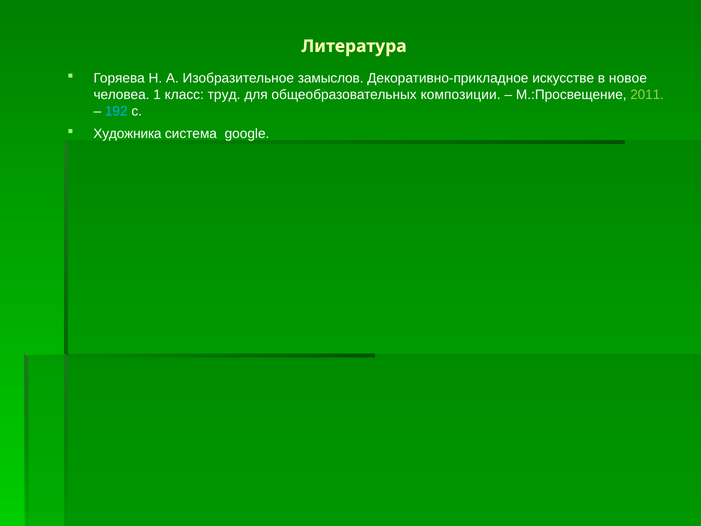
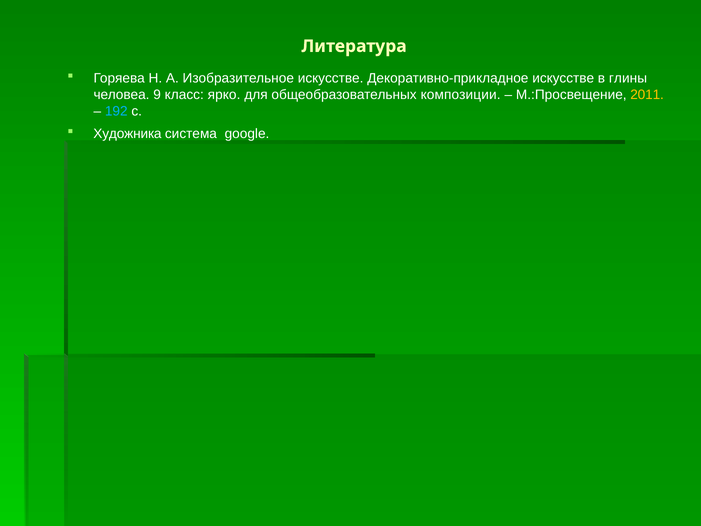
Изобразительное замыслов: замыслов -> искусстве
новое: новое -> глины
1: 1 -> 9
труд: труд -> ярко
2011 colour: light green -> yellow
